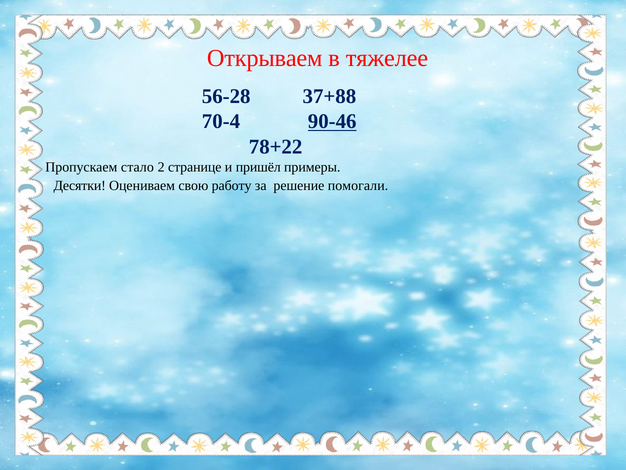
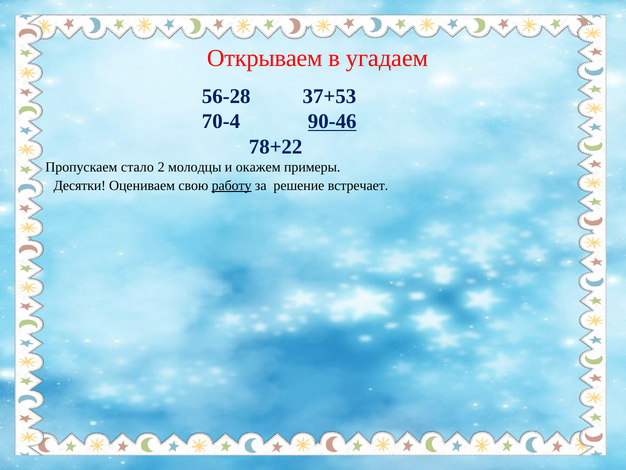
тяжелее: тяжелее -> угадаем
37+88: 37+88 -> 37+53
странице: странице -> молодцы
пришёл: пришёл -> окажем
работу underline: none -> present
помогали: помогали -> встречает
